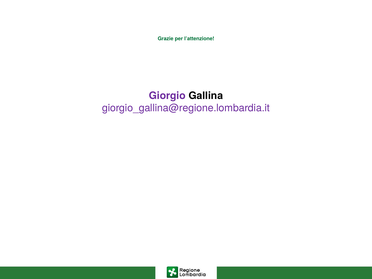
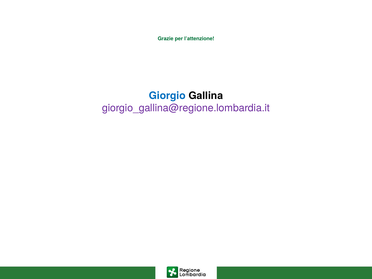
Giorgio colour: purple -> blue
